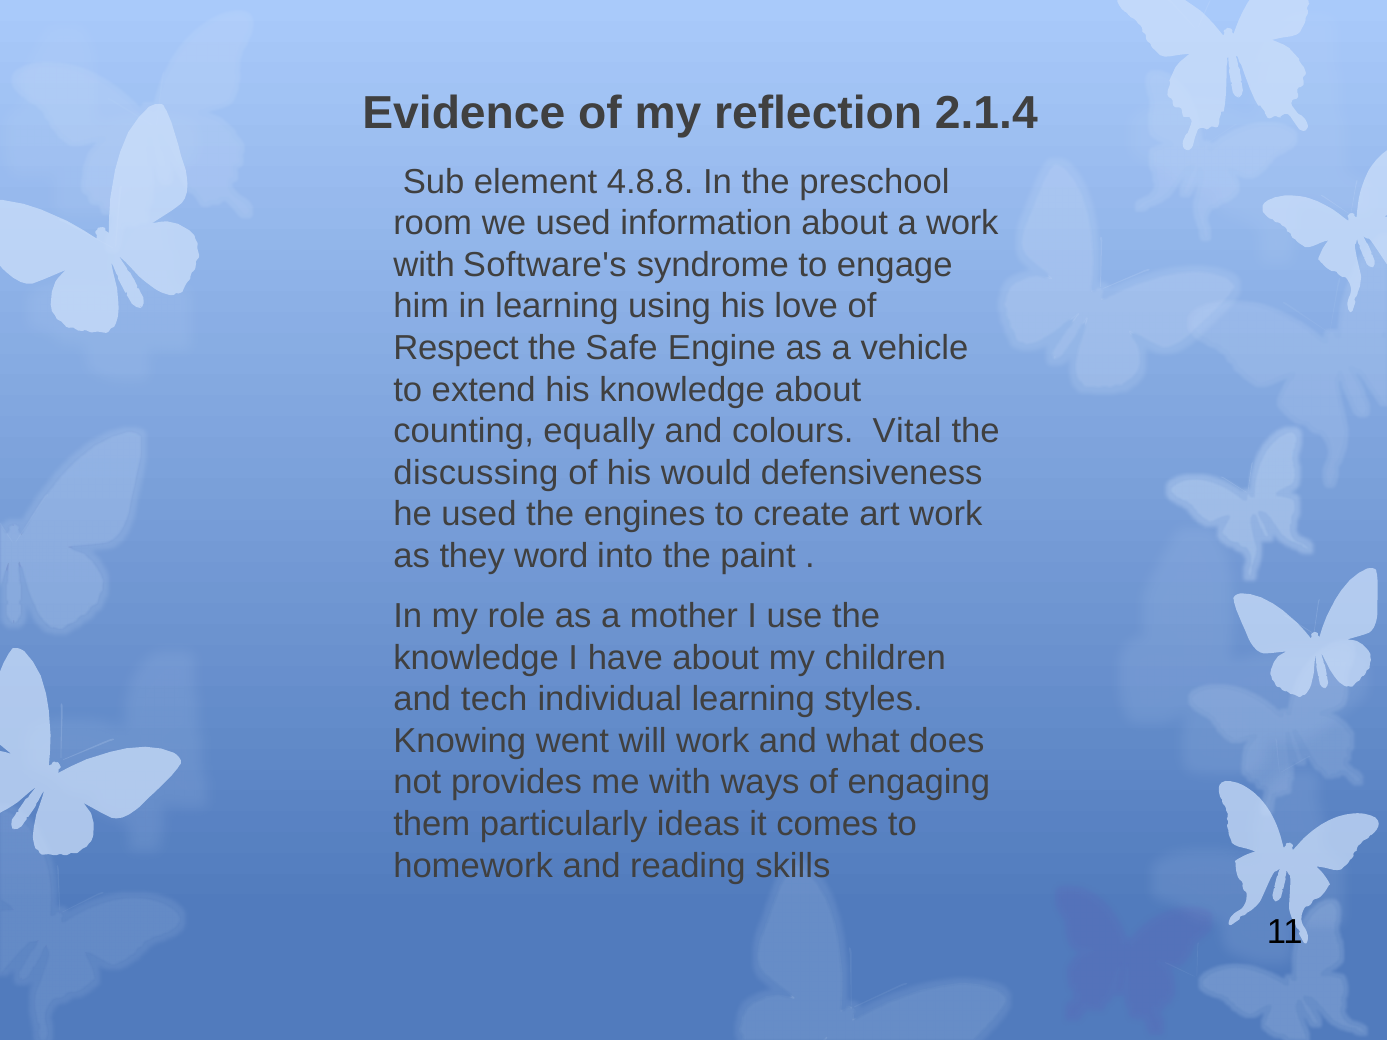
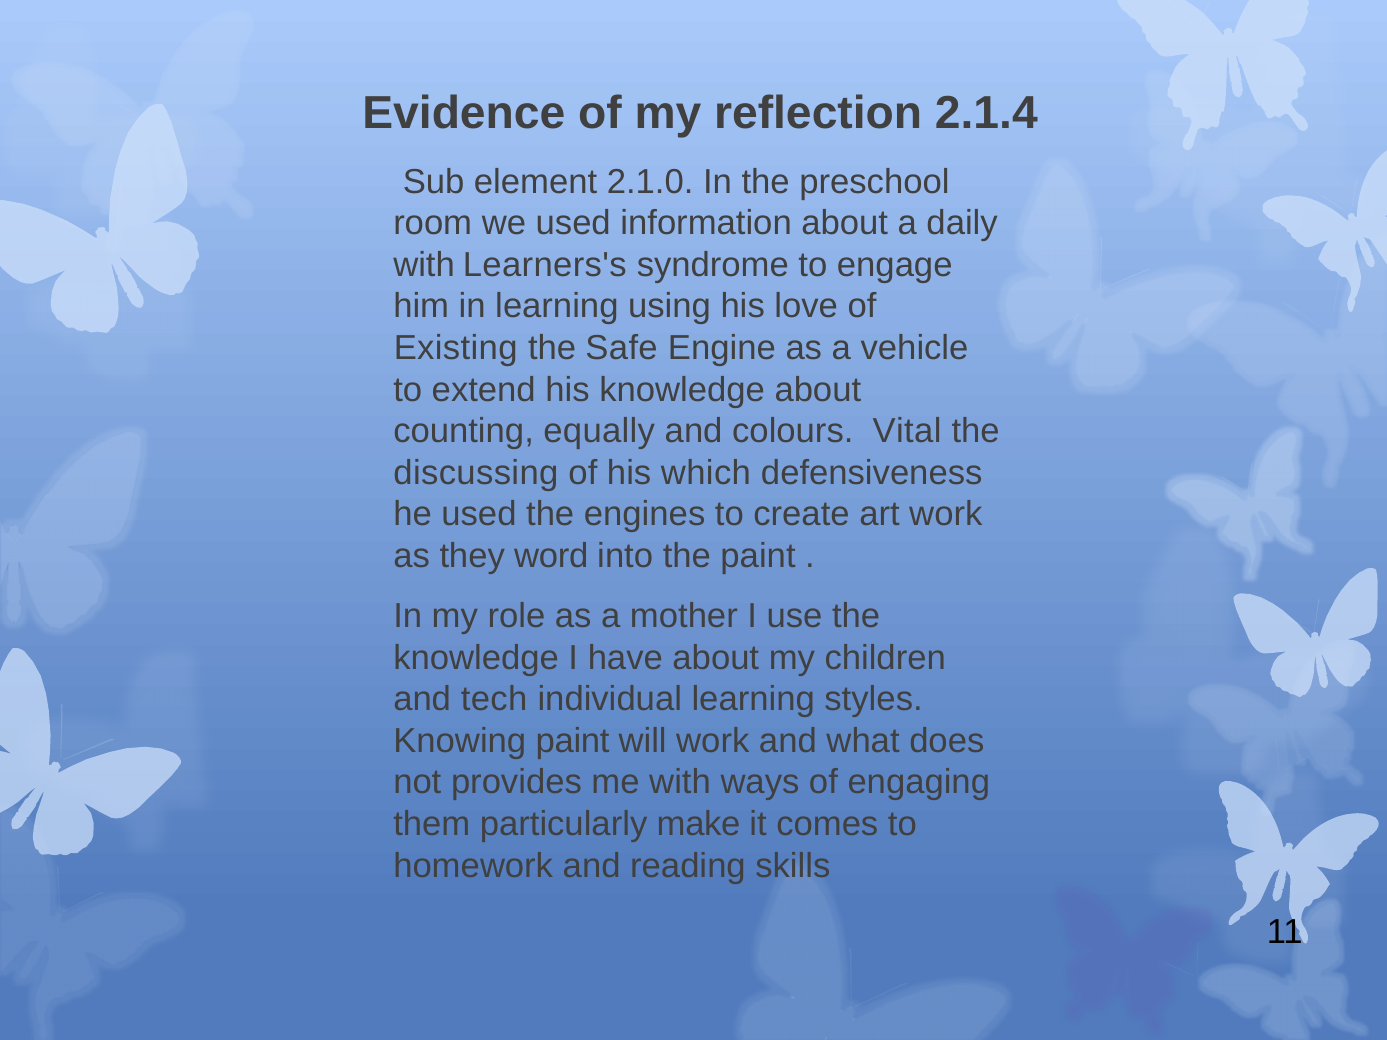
4.8.8: 4.8.8 -> 2.1.0
a work: work -> daily
Software's: Software's -> Learners's
Respect: Respect -> Existing
would: would -> which
Knowing went: went -> paint
ideas: ideas -> make
